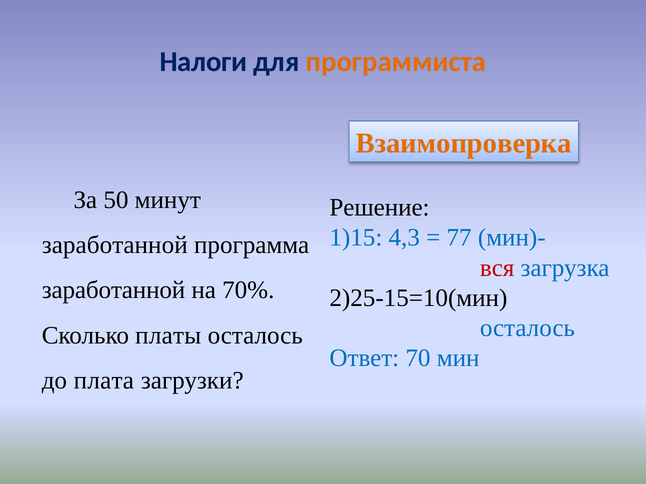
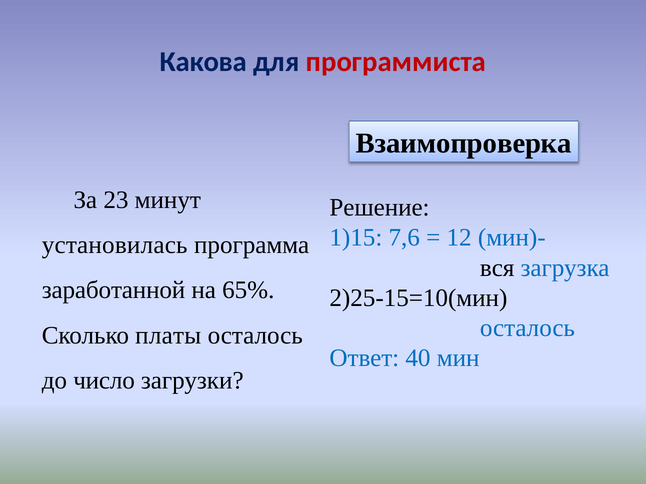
Налоги: Налоги -> Какова
программиста colour: orange -> red
Взаимопроверка colour: orange -> black
50: 50 -> 23
4,3: 4,3 -> 7,6
77: 77 -> 12
заработанной at (115, 245): заработанной -> установилась
вся colour: red -> black
70%: 70% -> 65%
70: 70 -> 40
плата: плата -> число
